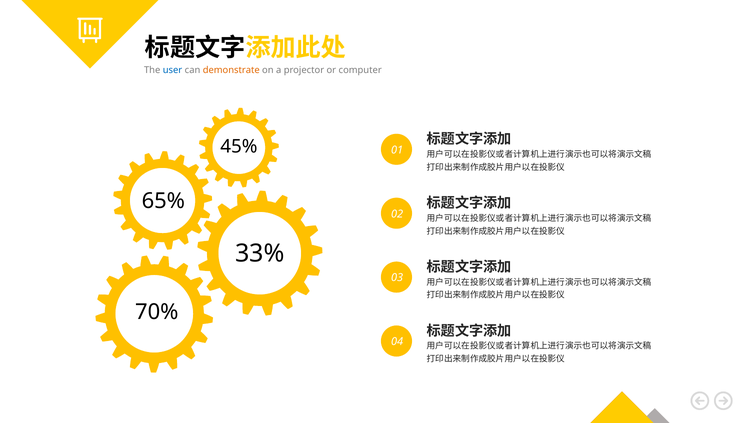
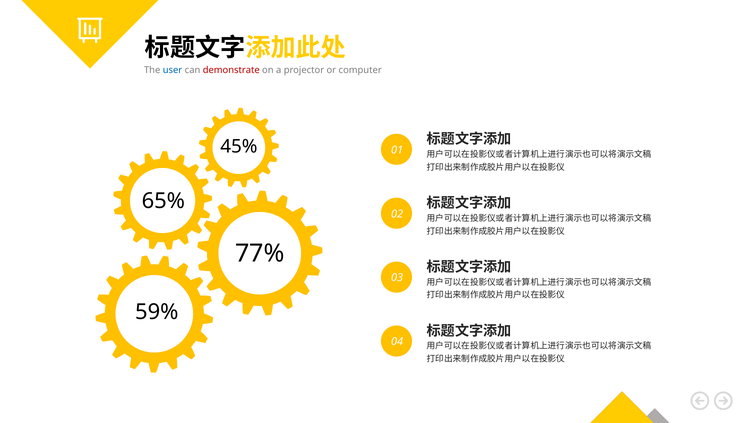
demonstrate colour: orange -> red
33%: 33% -> 77%
70%: 70% -> 59%
